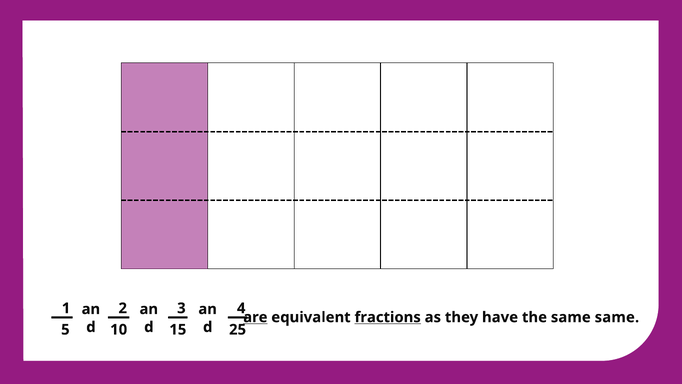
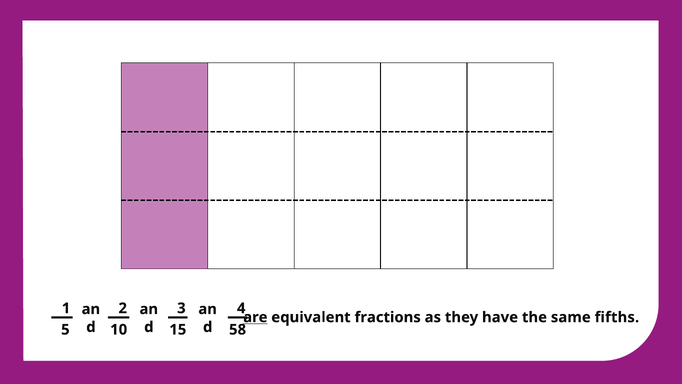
fractions underline: present -> none
same same: same -> fifths
25: 25 -> 58
